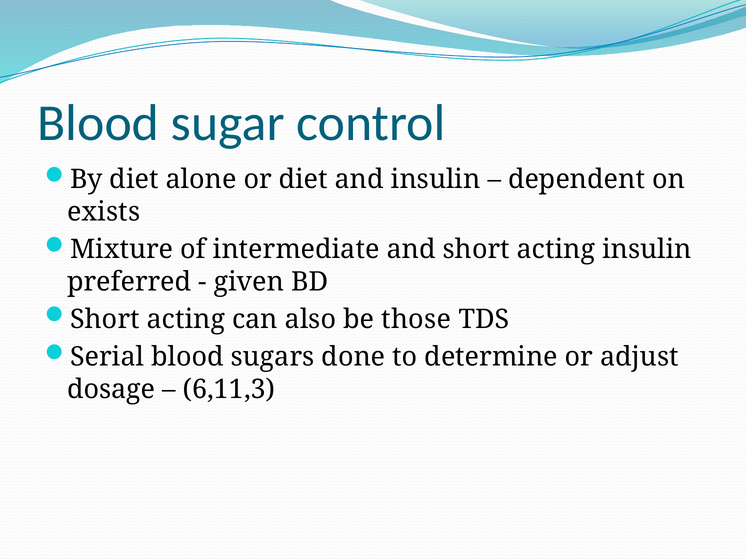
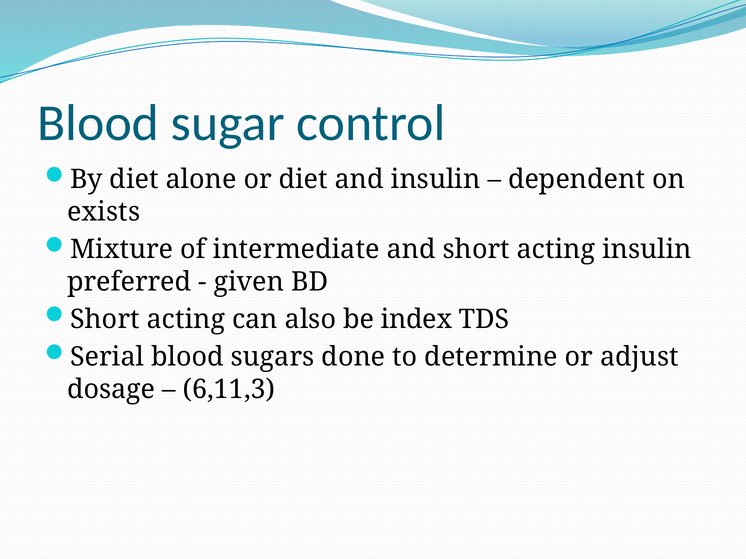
those: those -> index
